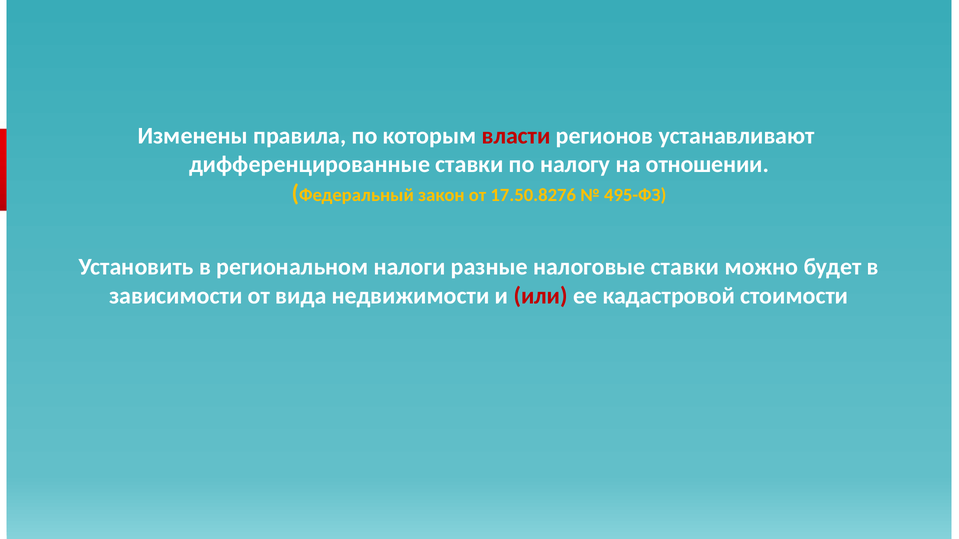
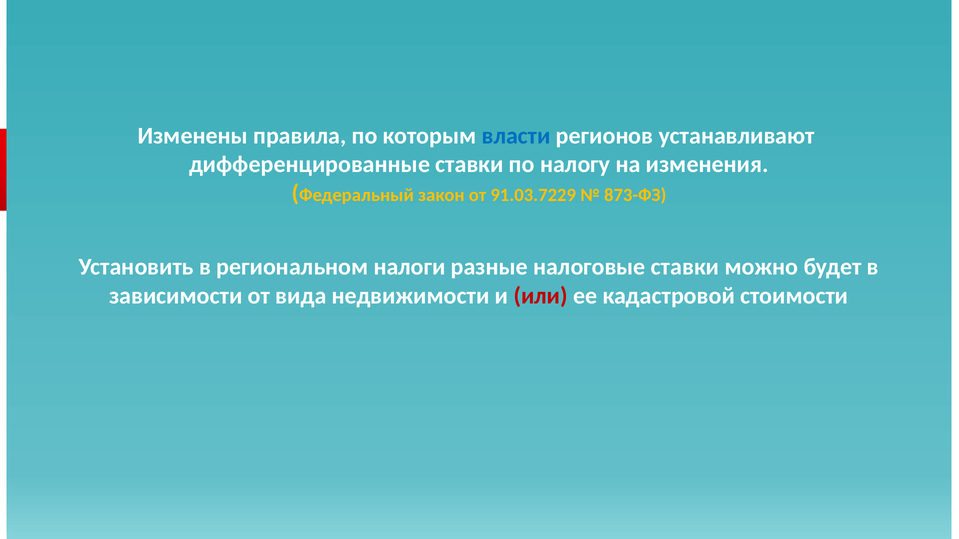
власти colour: red -> blue
отношении: отношении -> изменения
17.50.8276: 17.50.8276 -> 91.03.7229
495-ФЗ: 495-ФЗ -> 873-ФЗ
